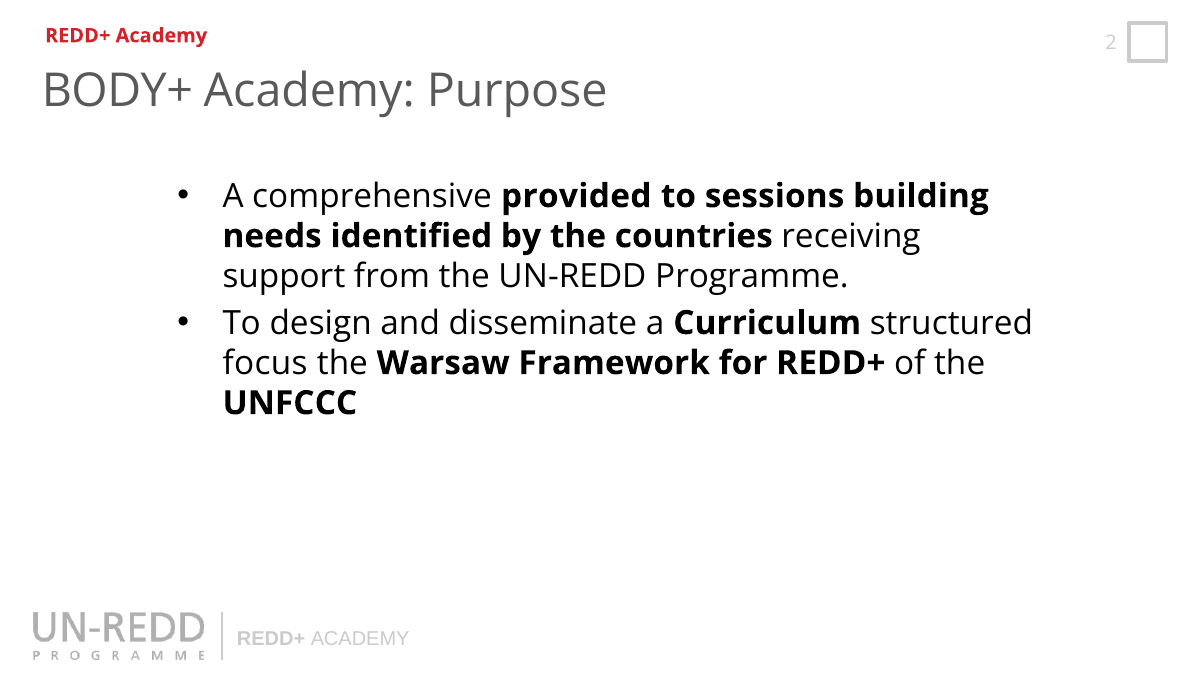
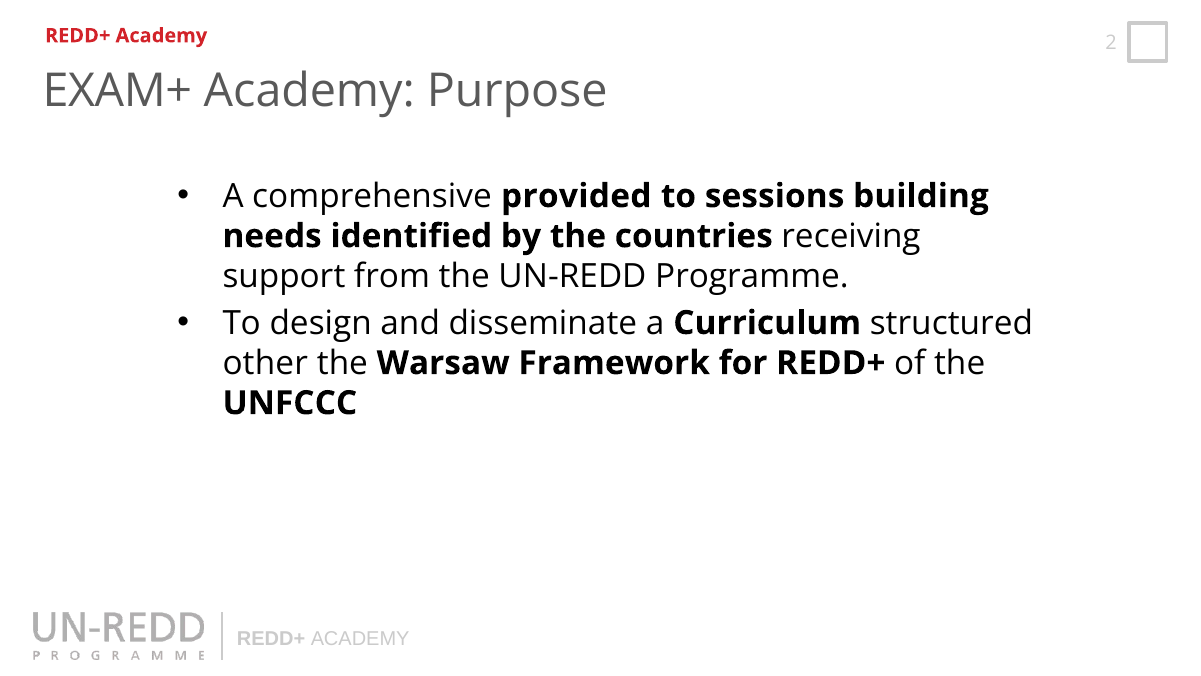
BODY+: BODY+ -> EXAM+
focus: focus -> other
